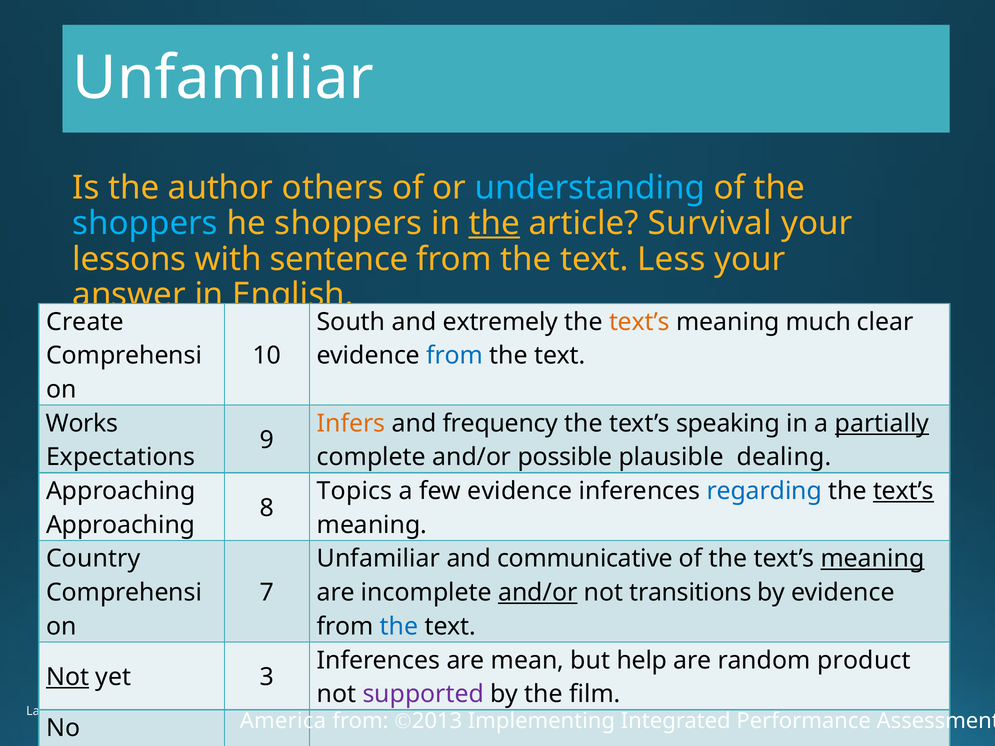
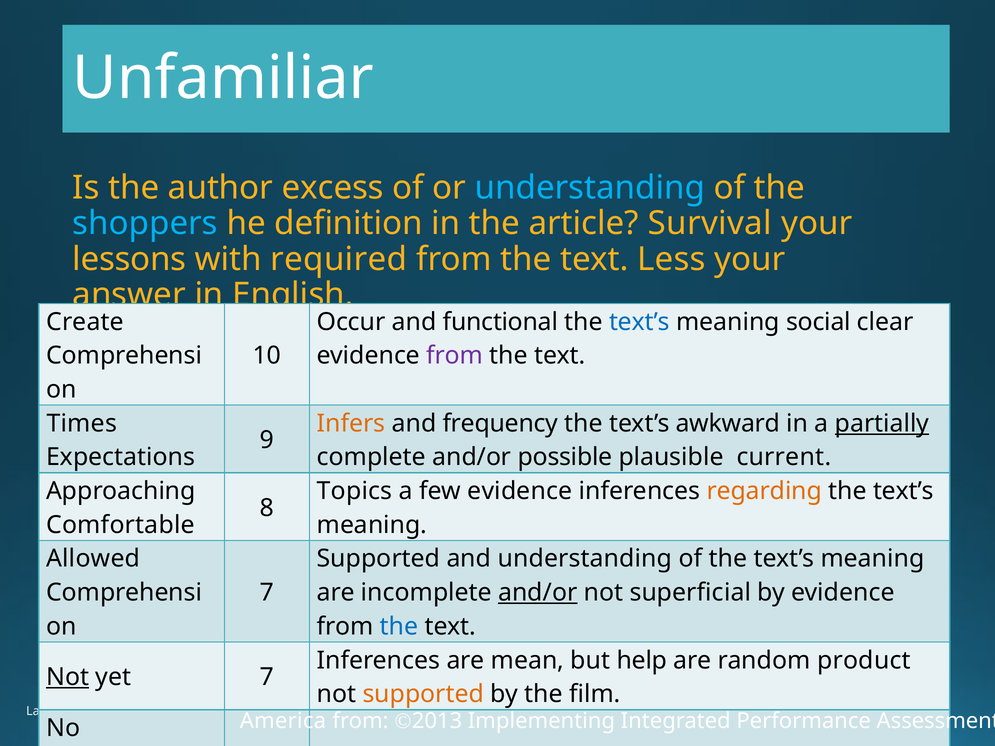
others: others -> excess
he shoppers: shoppers -> definition
the at (494, 224) underline: present -> none
sentence: sentence -> required
South: South -> Occur
extremely: extremely -> functional
text’s at (639, 322) colour: orange -> blue
much: much -> social
from at (455, 356) colour: blue -> purple
Works: Works -> Times
speaking: speaking -> awkward
dealing: dealing -> current
regarding colour: blue -> orange
text’s at (903, 491) underline: present -> none
Approaching at (121, 525): Approaching -> Comfortable
Country: Country -> Allowed
Unfamiliar at (378, 559): Unfamiliar -> Supported
and communicative: communicative -> understanding
meaning at (873, 559) underline: present -> none
transitions: transitions -> superficial
yet 3: 3 -> 7
supported at (423, 694) colour: purple -> orange
